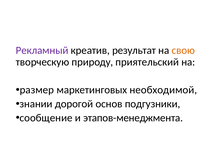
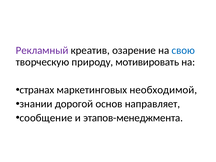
результат: результат -> озарение
свою colour: orange -> blue
приятельский: приятельский -> мотивировать
размер: размер -> странах
подгузники: подгузники -> направляет
